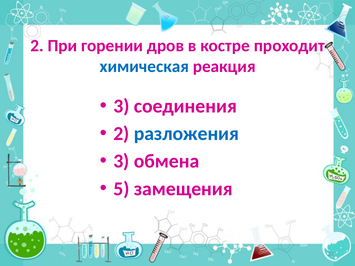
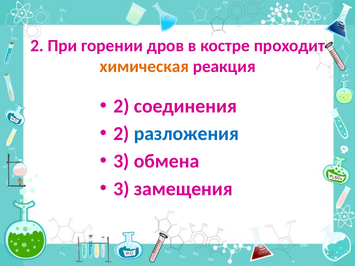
химическая colour: blue -> orange
3 at (121, 106): 3 -> 2
5 at (121, 189): 5 -> 3
